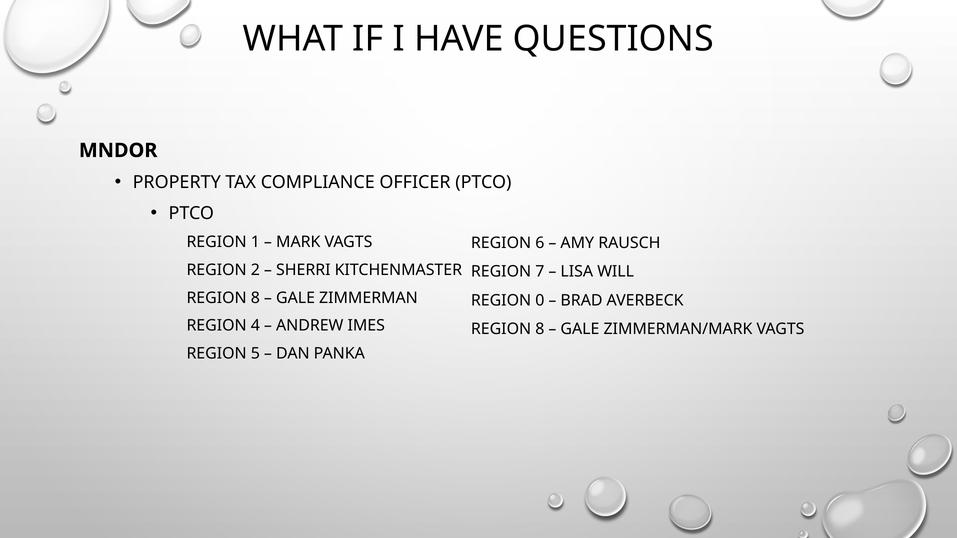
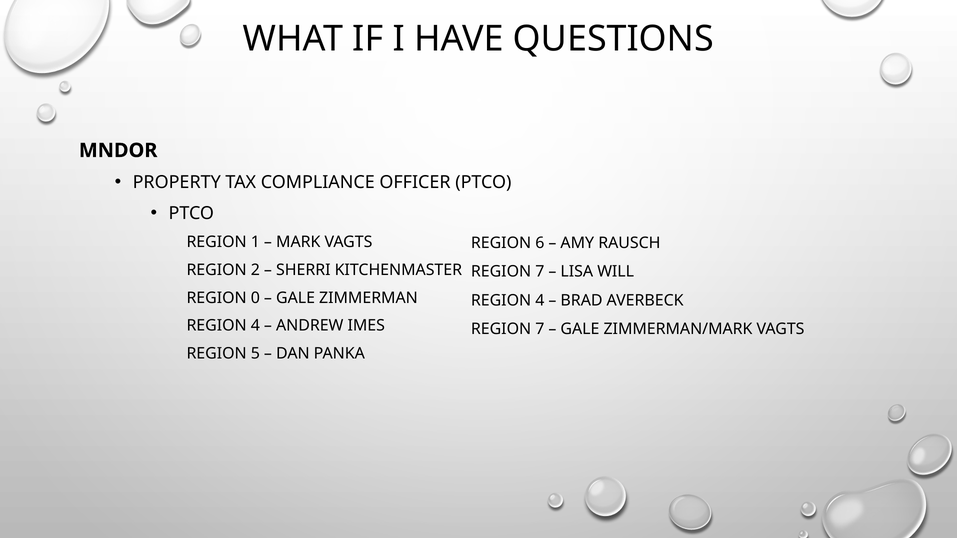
8 at (255, 298): 8 -> 0
0 at (540, 300): 0 -> 4
8 at (540, 329): 8 -> 7
